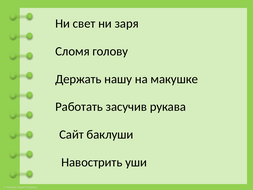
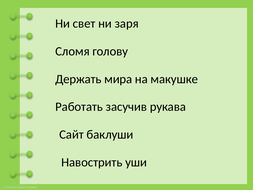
нашу: нашу -> мира
